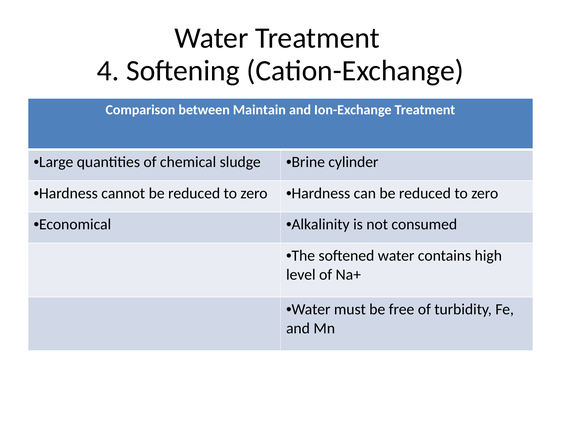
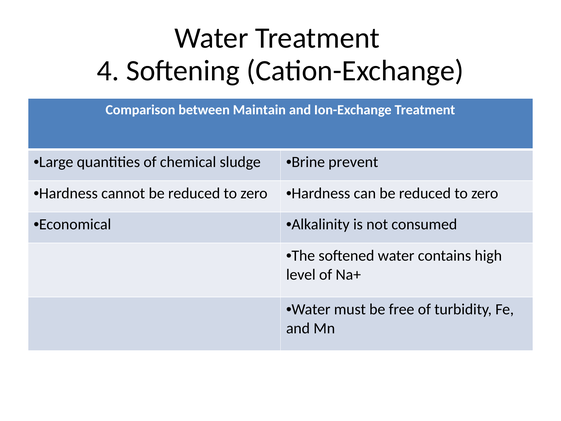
cylinder: cylinder -> prevent
